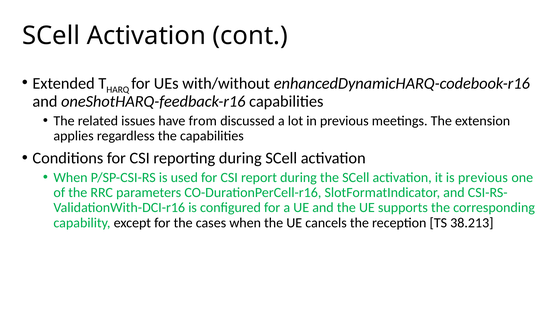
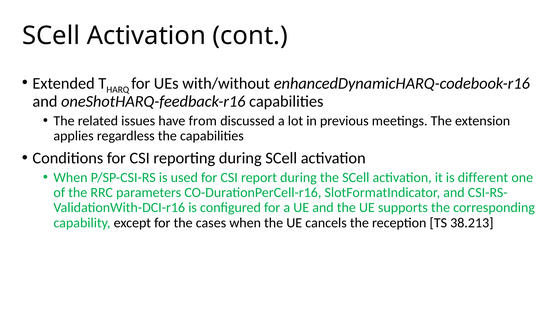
is previous: previous -> different
